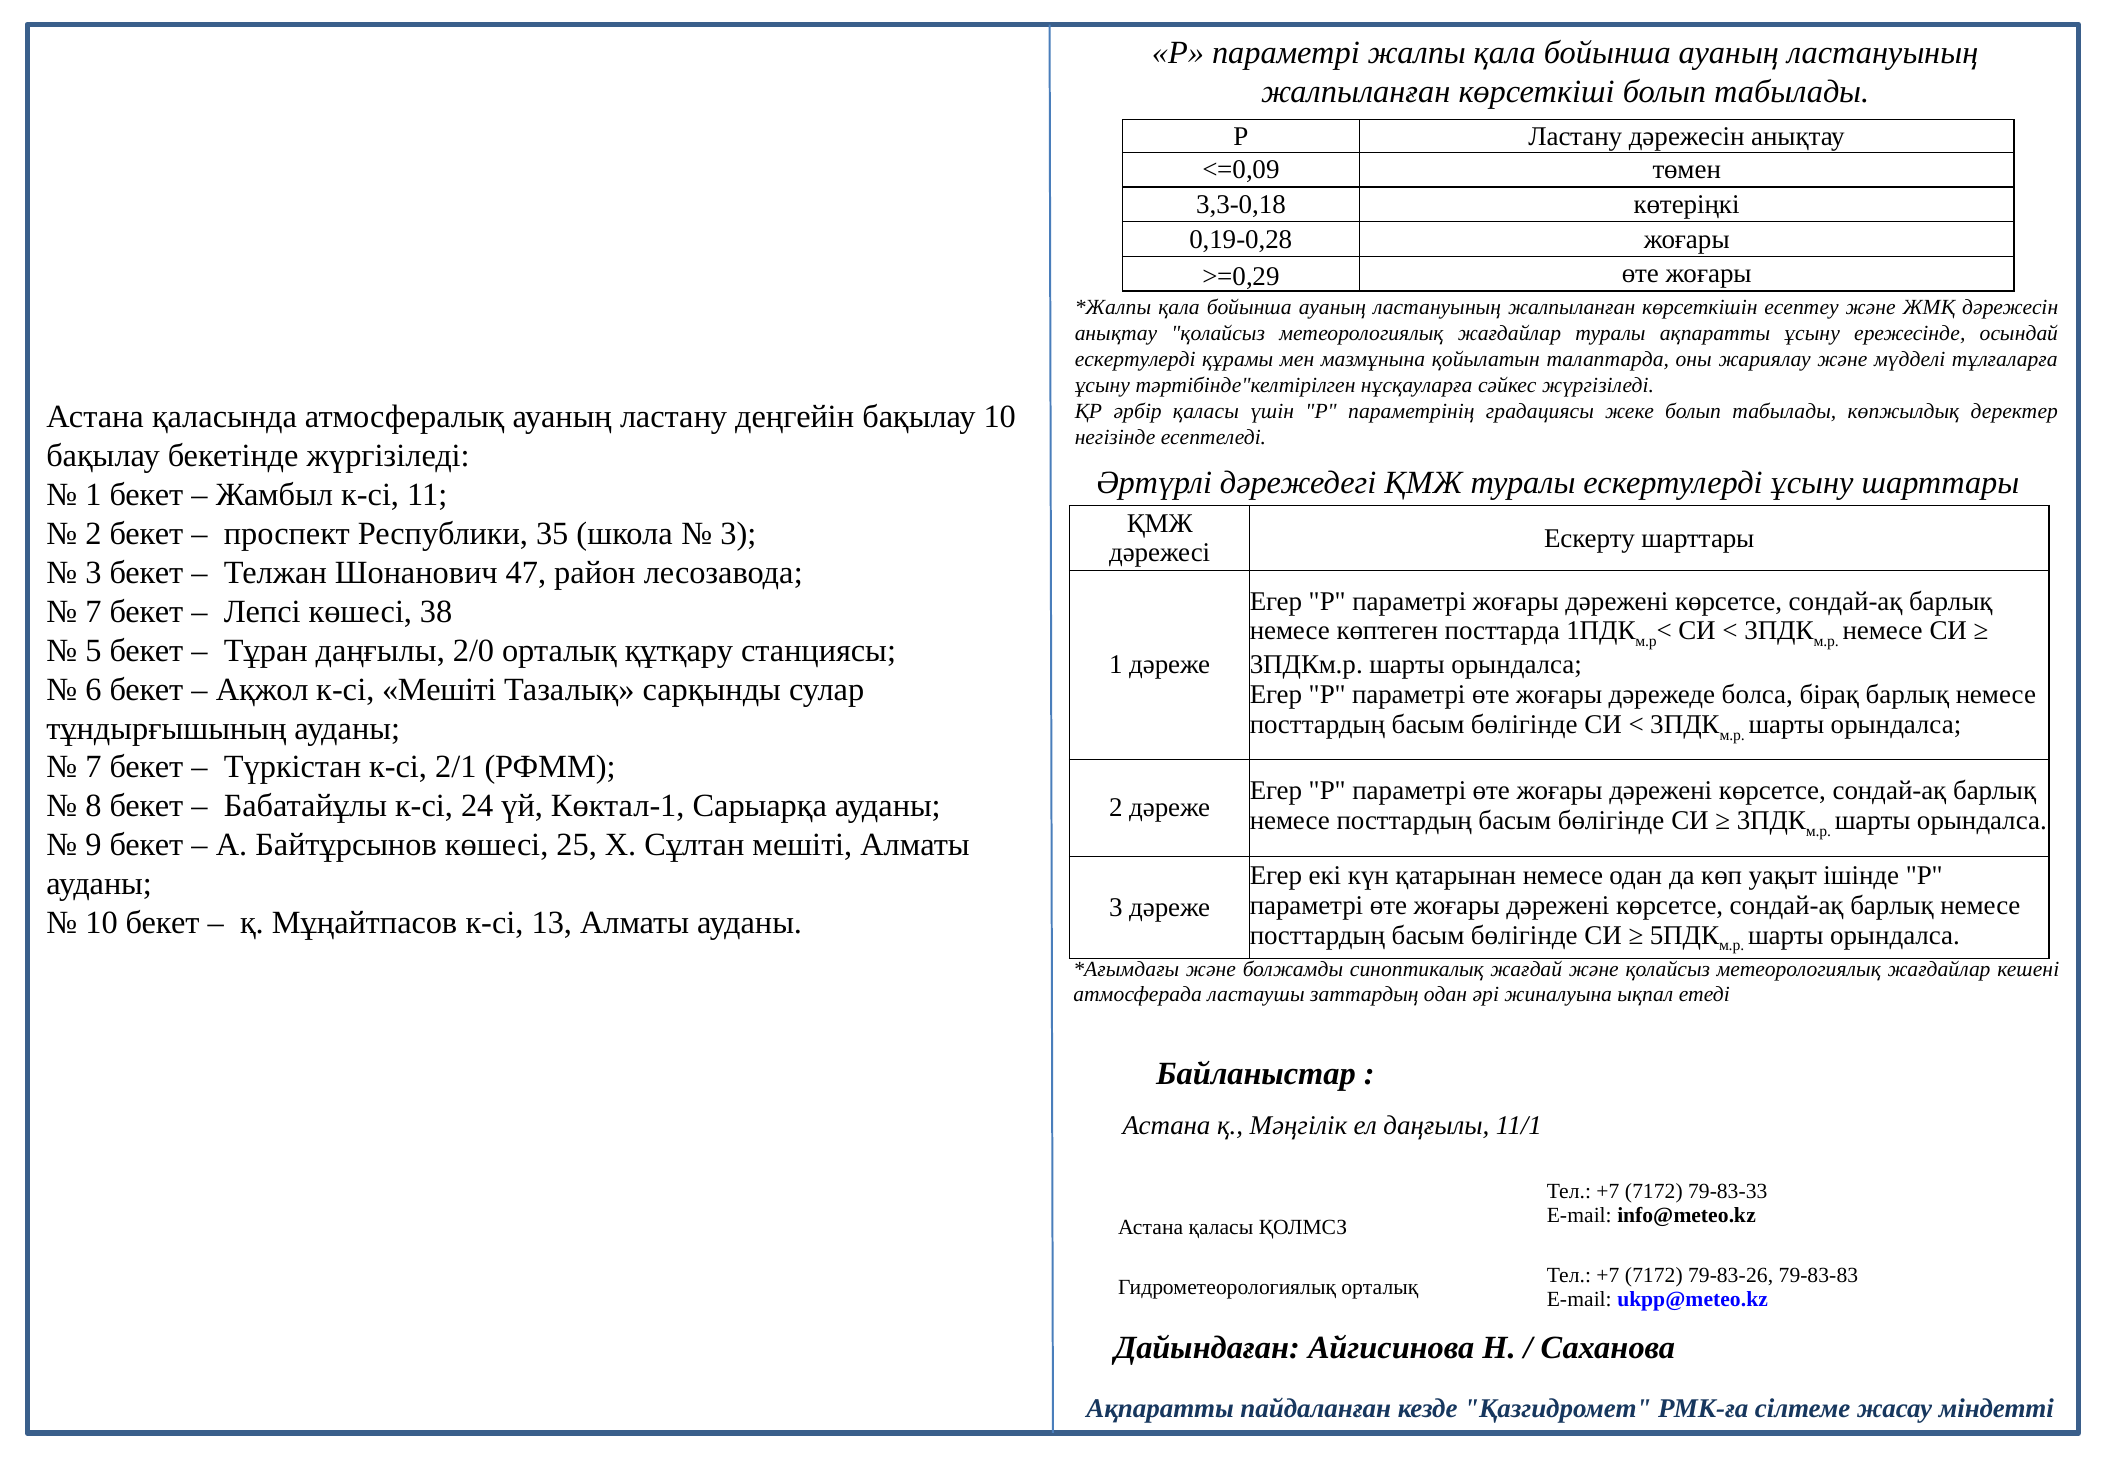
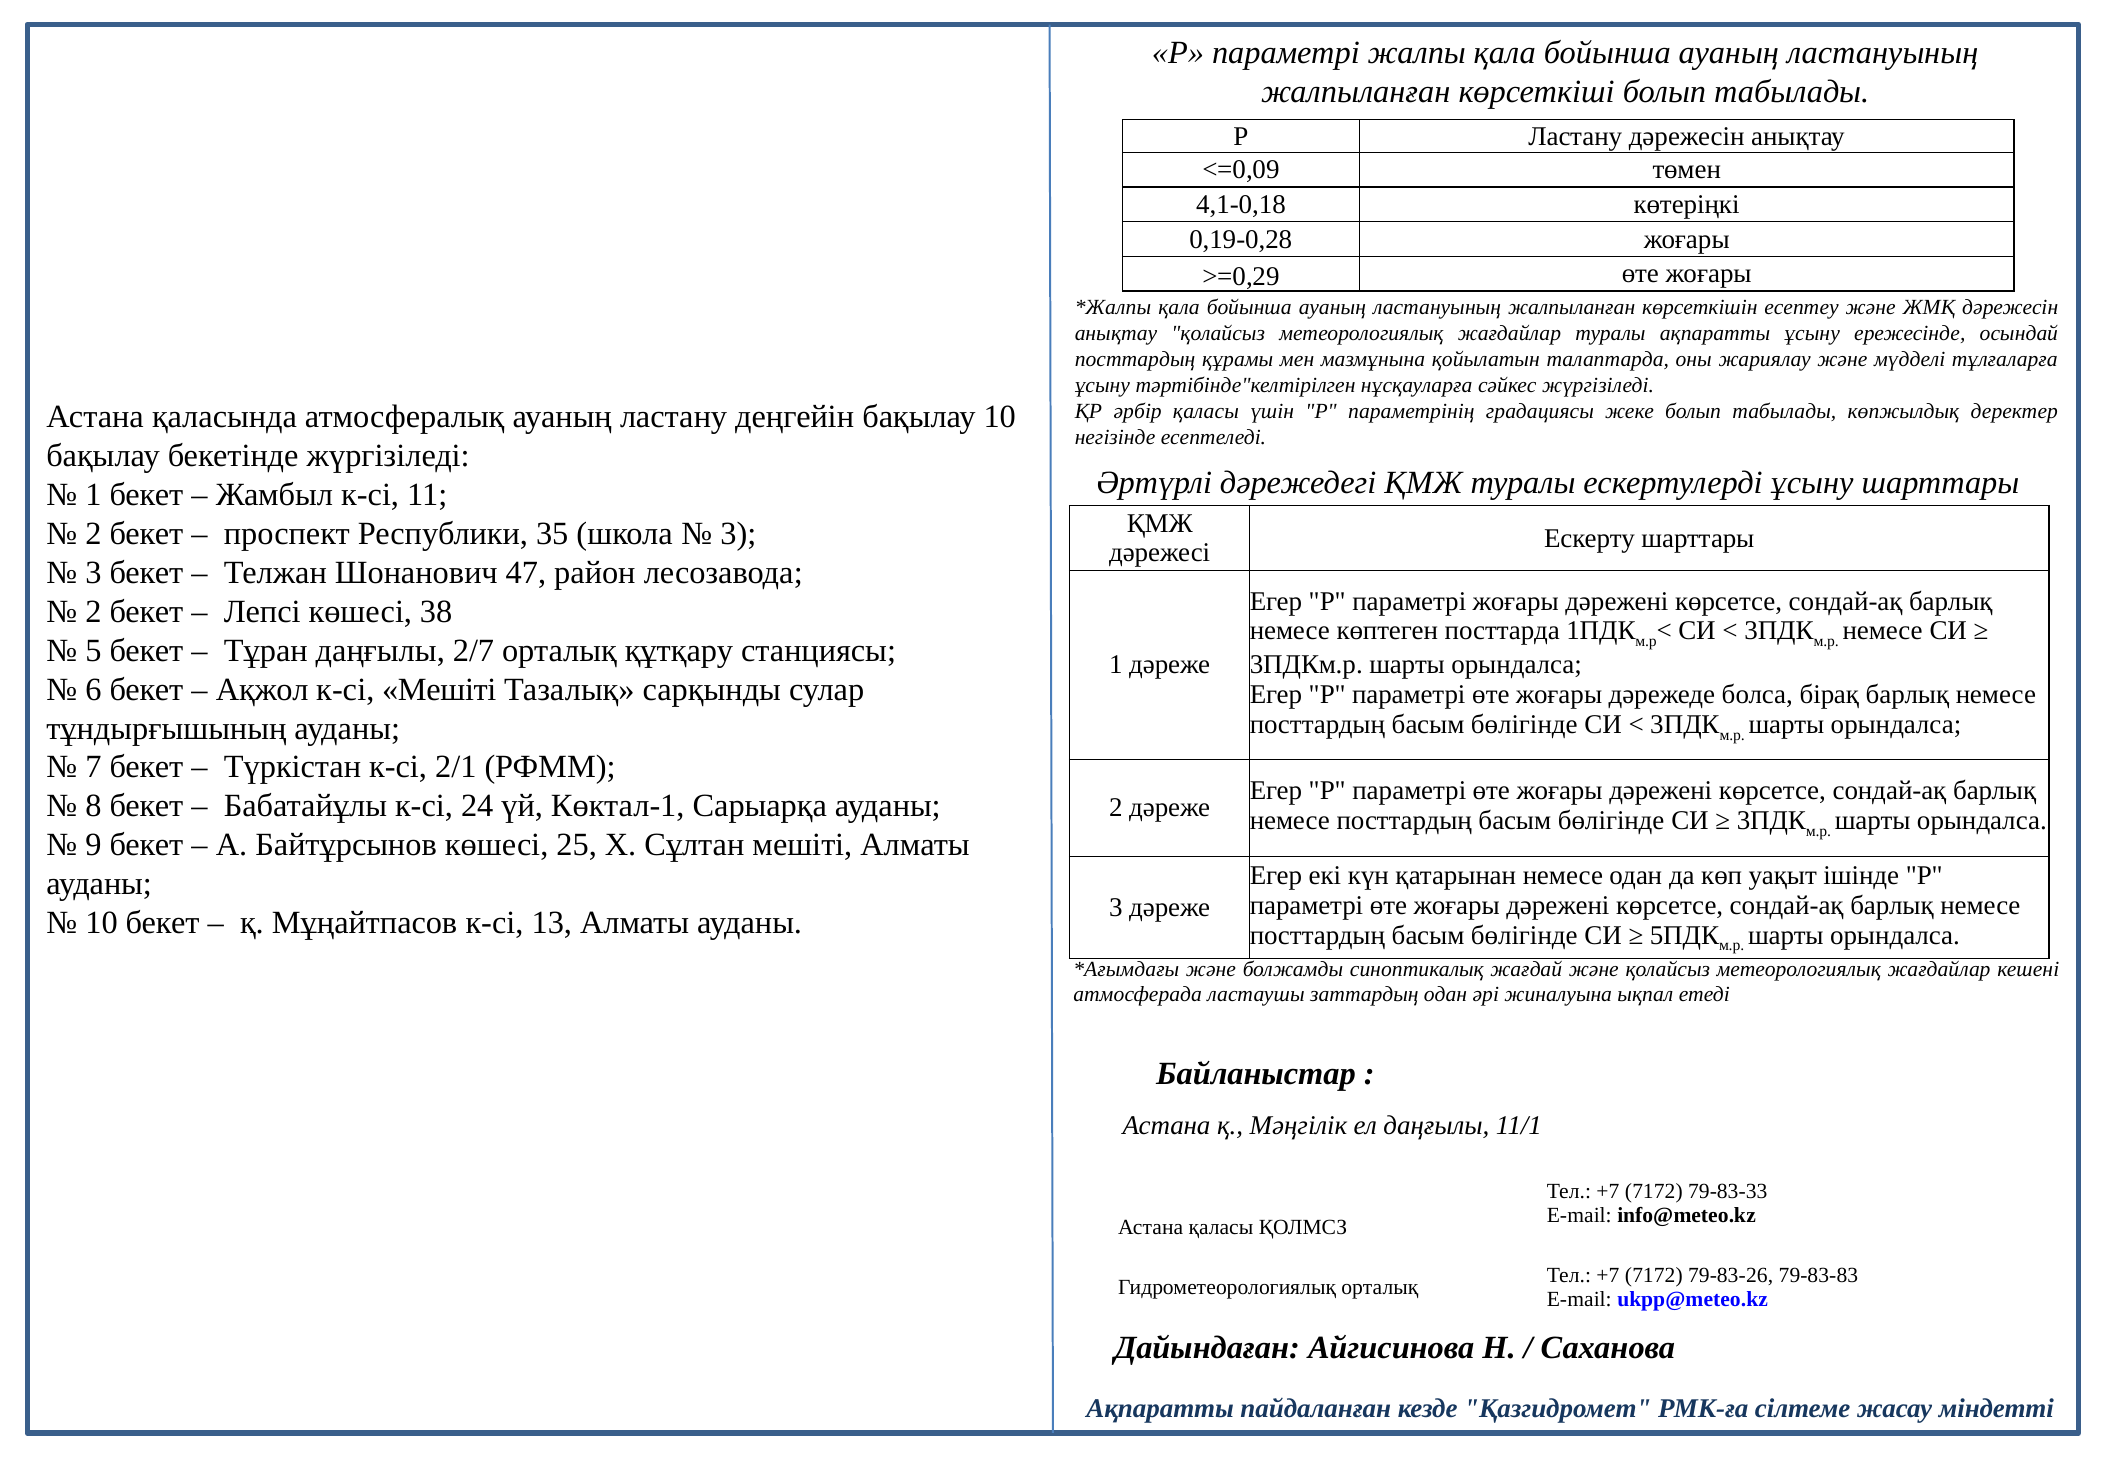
3,3-0,18: 3,3-0,18 -> 4,1-0,18
ескертулерді at (1135, 360): ескертулерді -> посттардың
7 at (93, 612): 7 -> 2
2/0: 2/0 -> 2/7
